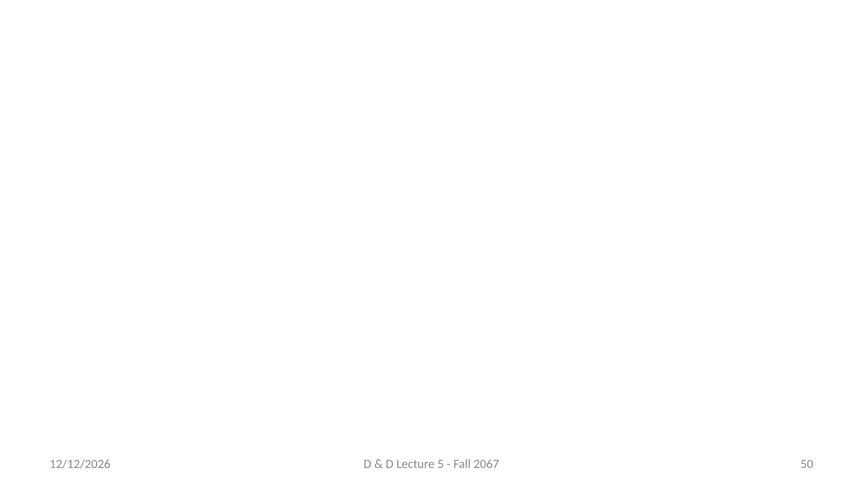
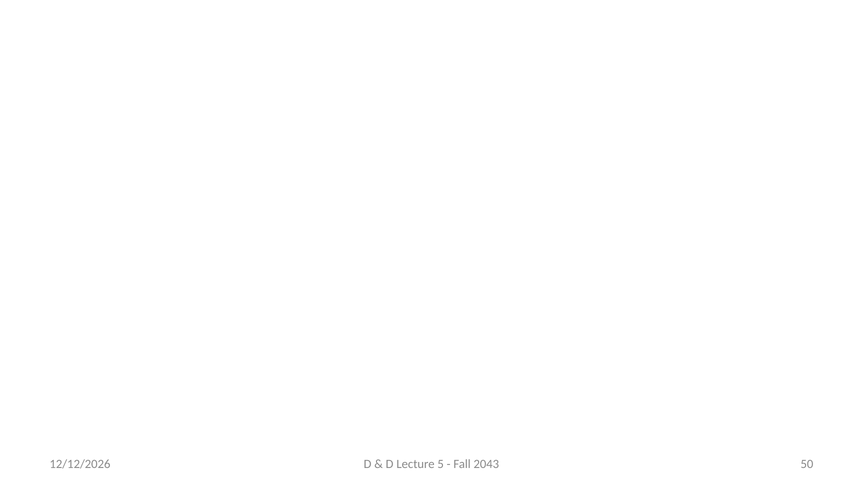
2067: 2067 -> 2043
